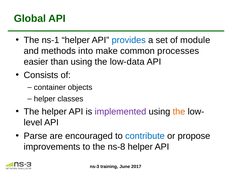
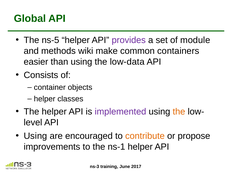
ns-1: ns-1 -> ns-5
provides colour: blue -> purple
into: into -> wiki
processes: processes -> containers
Parse at (35, 136): Parse -> Using
contribute colour: blue -> orange
ns-8: ns-8 -> ns-1
